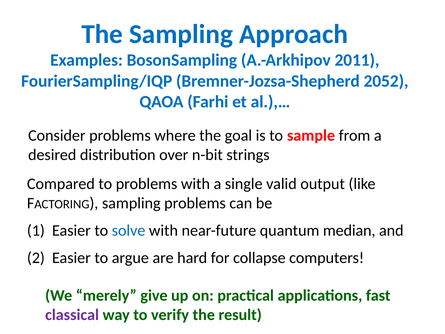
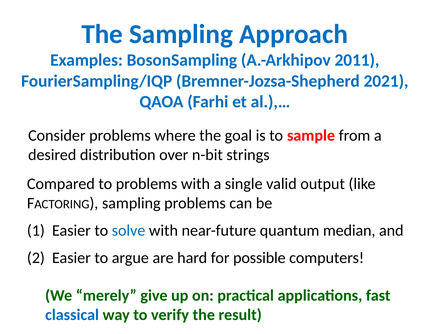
2052: 2052 -> 2021
collapse: collapse -> possible
classical colour: purple -> blue
